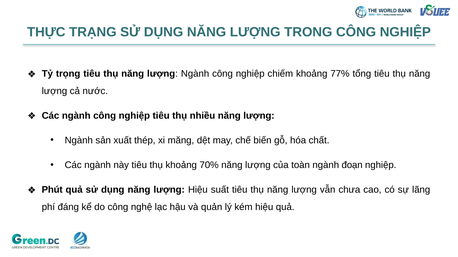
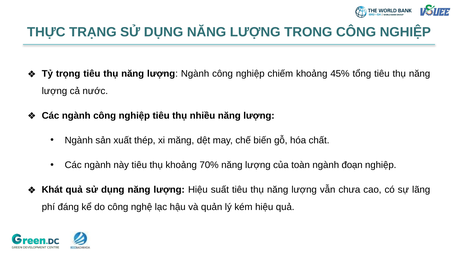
77%: 77% -> 45%
Phút: Phút -> Khát
